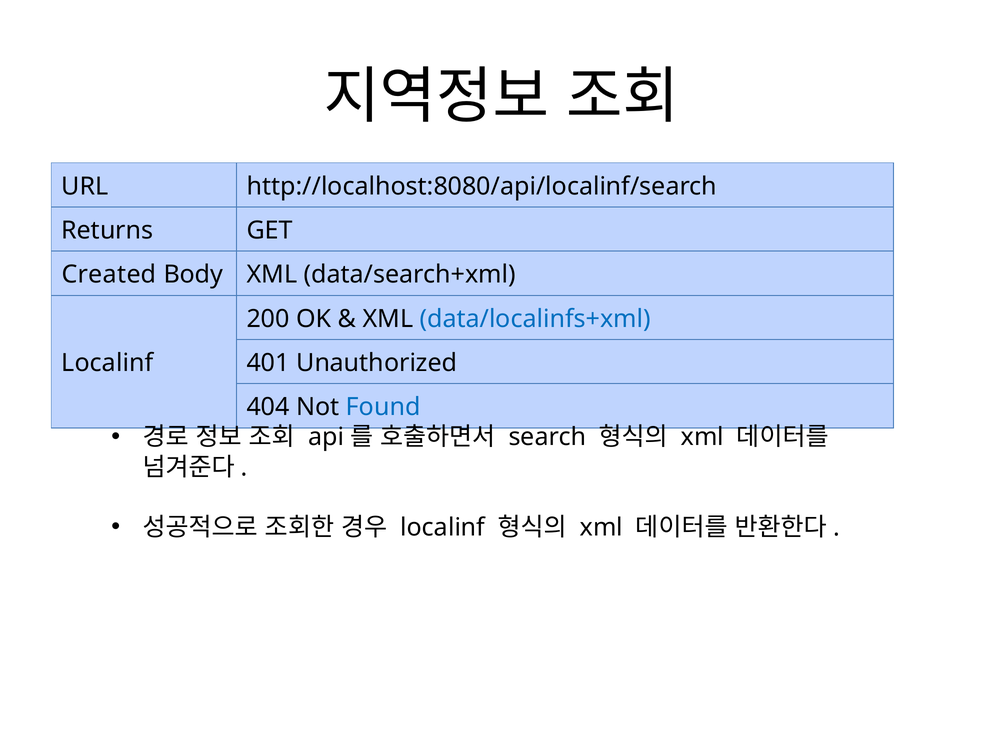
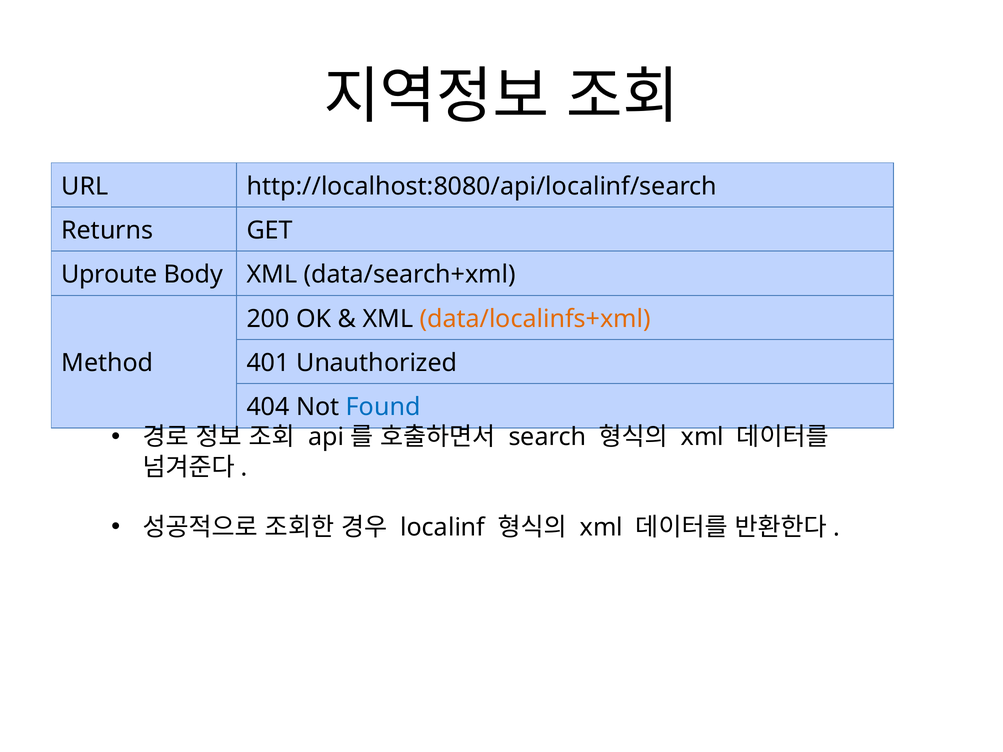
Created: Created -> Uproute
data/localinfs+xml colour: blue -> orange
Localinf at (107, 363): Localinf -> Method
